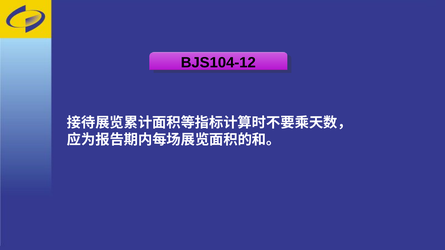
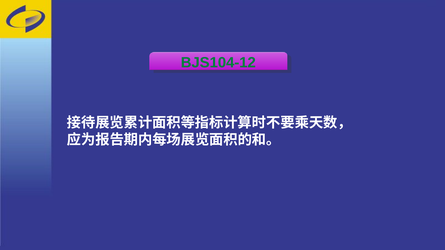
BJS104-12 colour: black -> green
